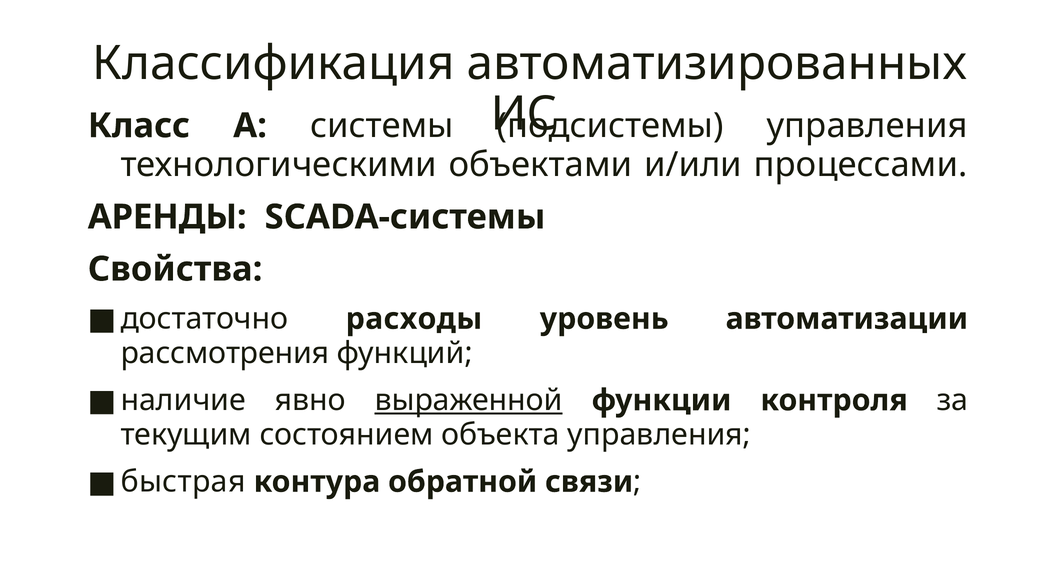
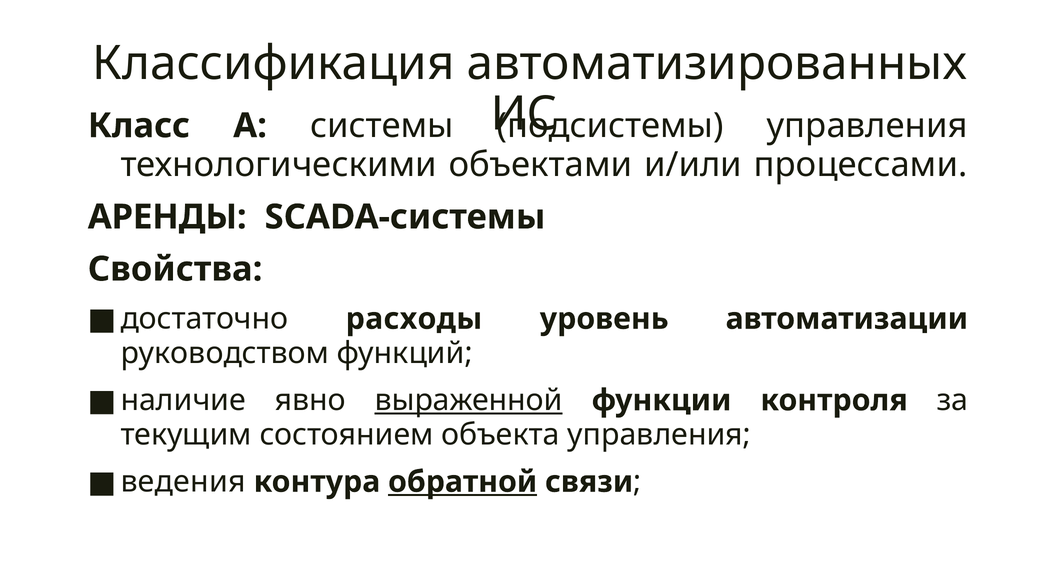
рассмотрения: рассмотрения -> руководством
быстрая: быстрая -> ведения
обратной underline: none -> present
